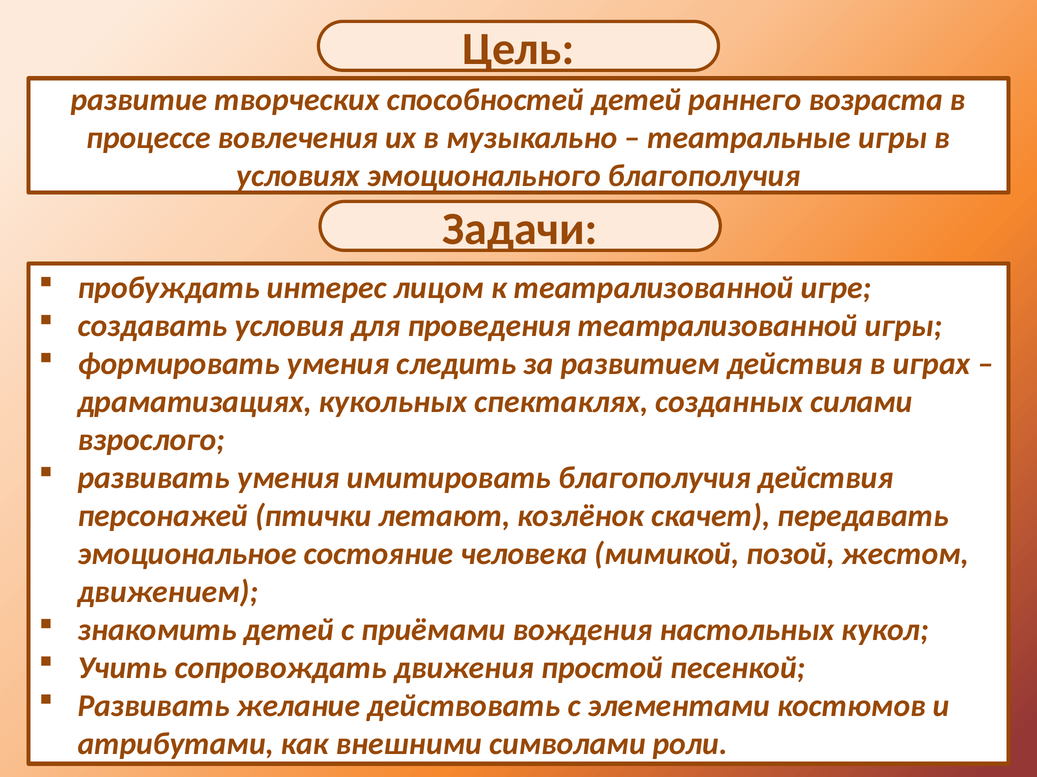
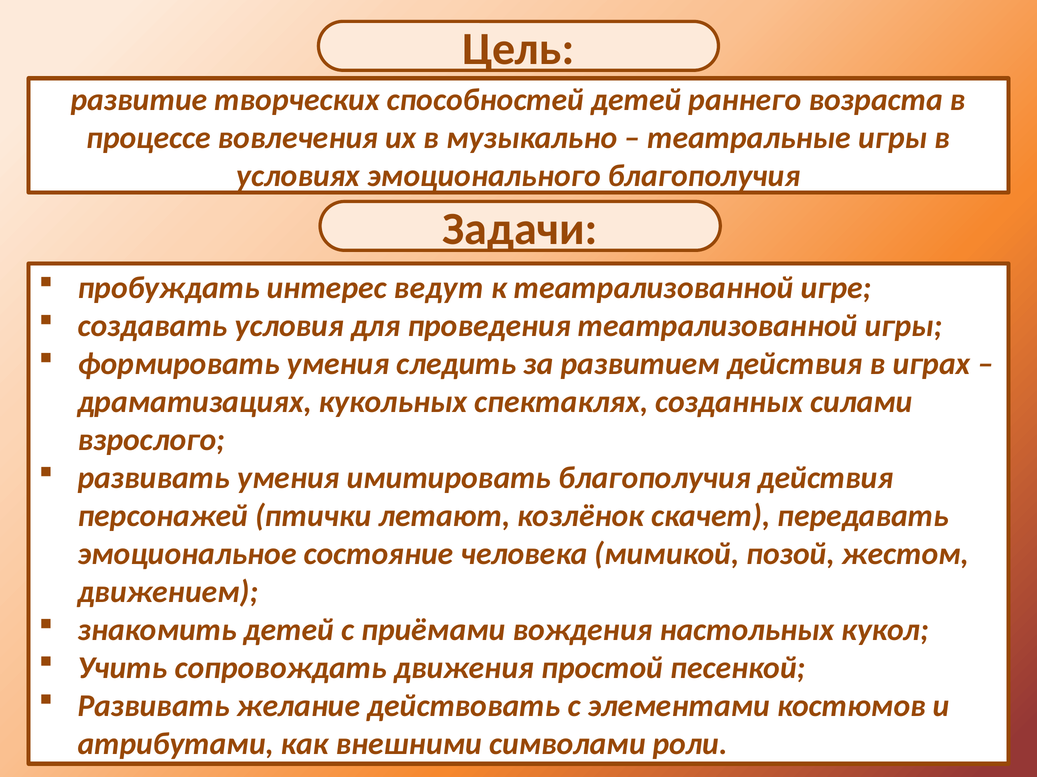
лицом: лицом -> ведут
